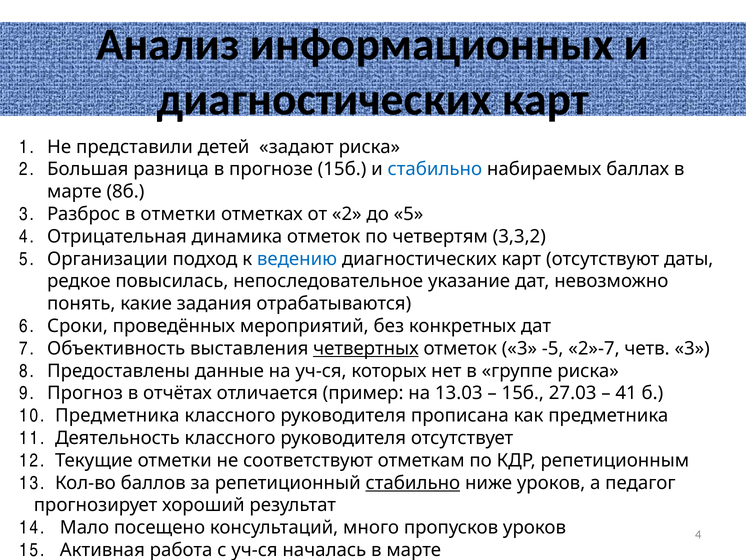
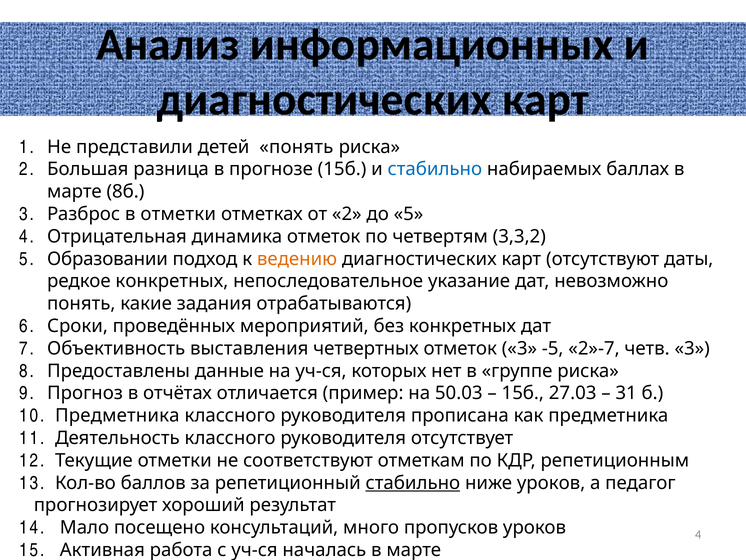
детей задают: задают -> понять
Организации: Организации -> Образовании
ведению colour: blue -> orange
редкое повысилась: повысилась -> конкретных
четвертных underline: present -> none
13.03: 13.03 -> 50.03
41: 41 -> 31
